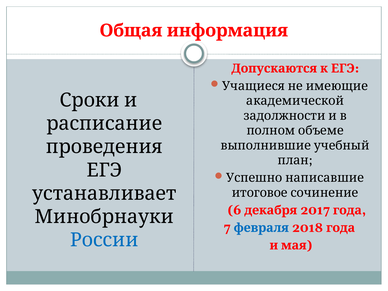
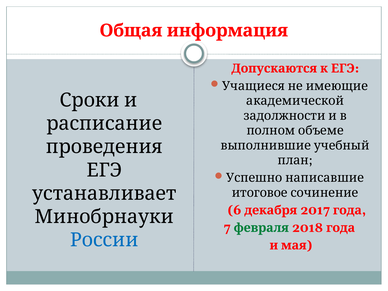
февраля colour: blue -> green
